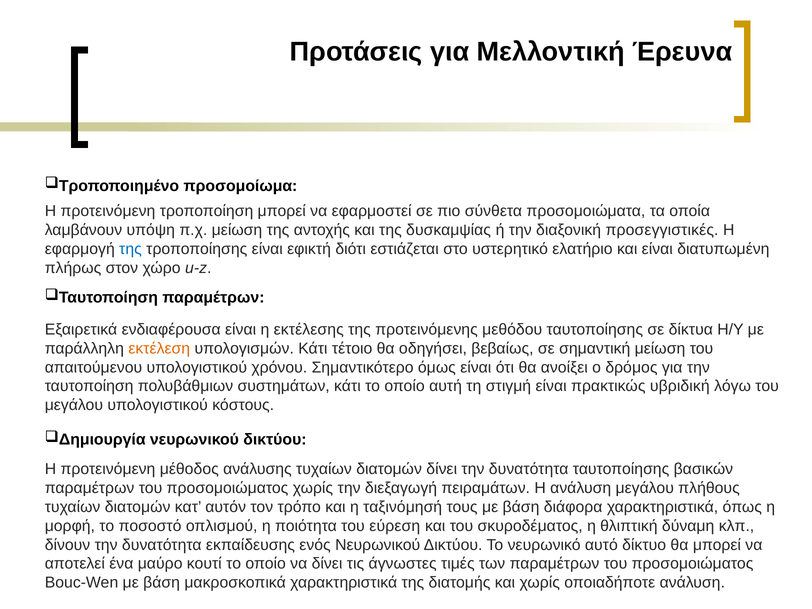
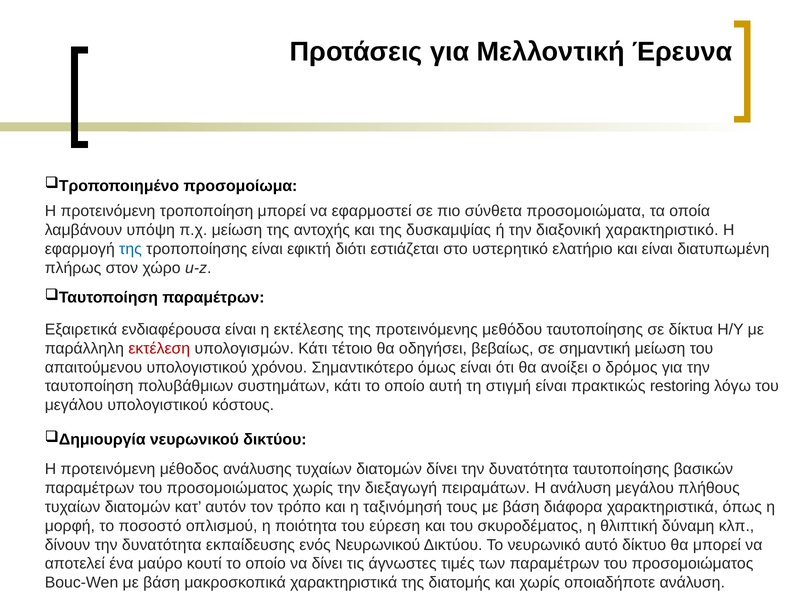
προσεγγιστικές: προσεγγιστικές -> χαρακτηριστικό
εκτέλεση colour: orange -> red
υβριδική: υβριδική -> restoring
